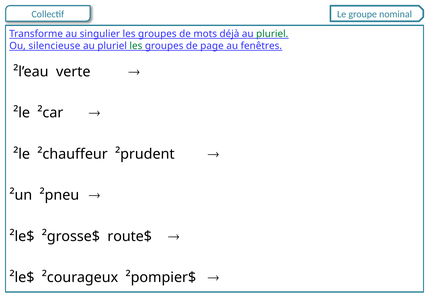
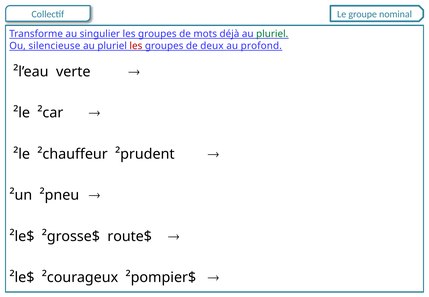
les at (136, 46) colour: green -> red
page: page -> deux
fenêtres: fenêtres -> profond
